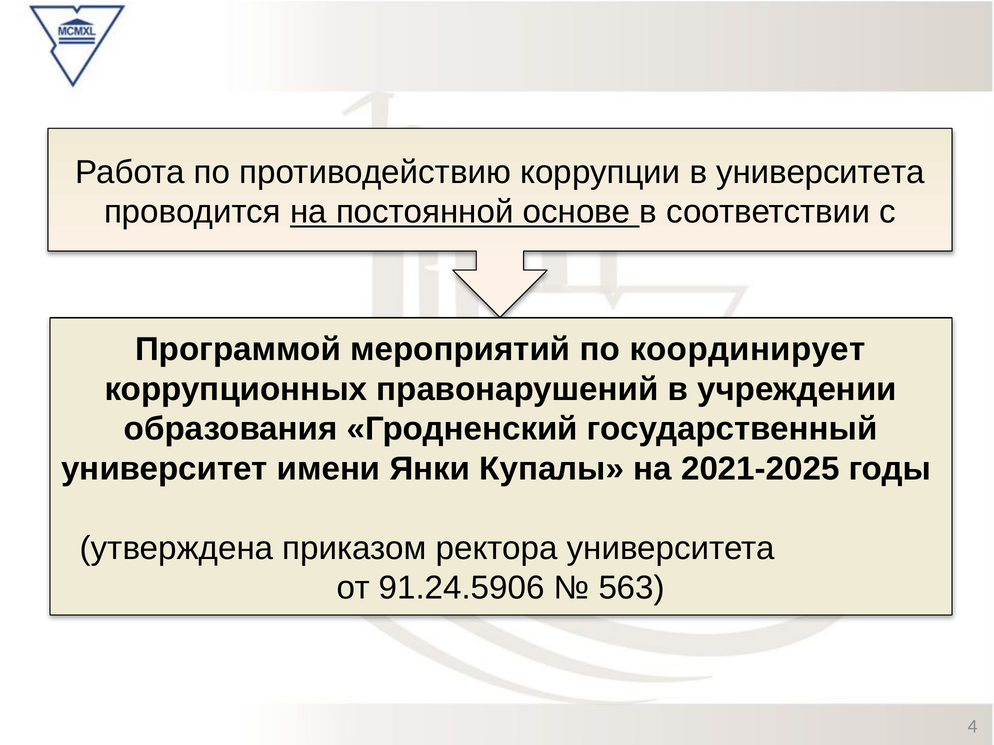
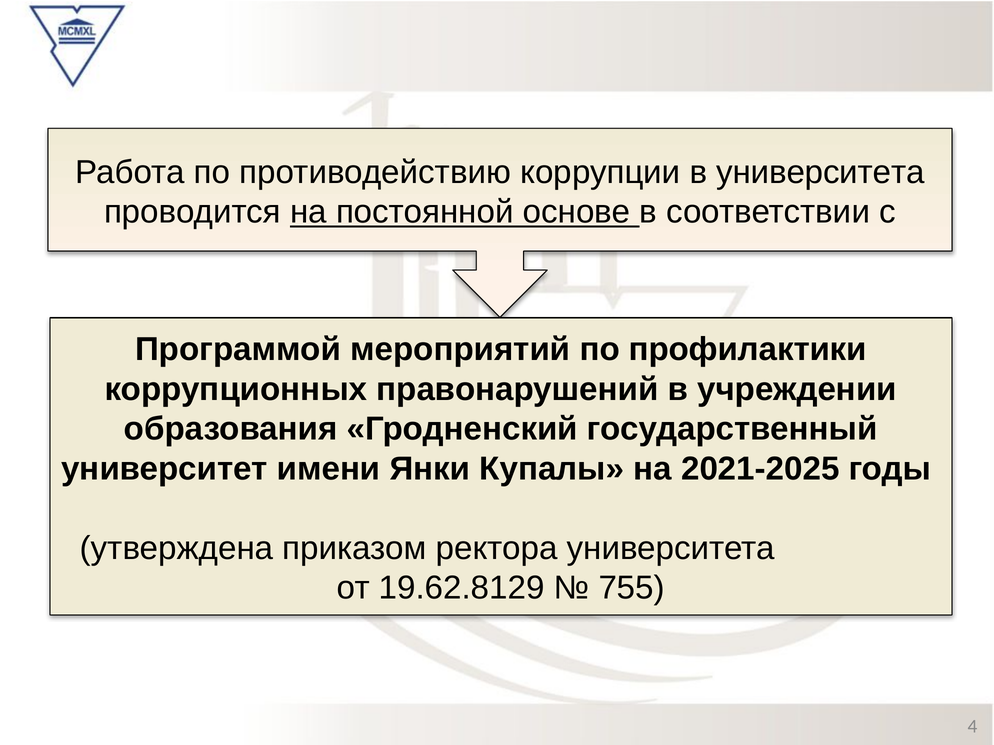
координирует: координирует -> профилактики
91.24.5906: 91.24.5906 -> 19.62.8129
563: 563 -> 755
